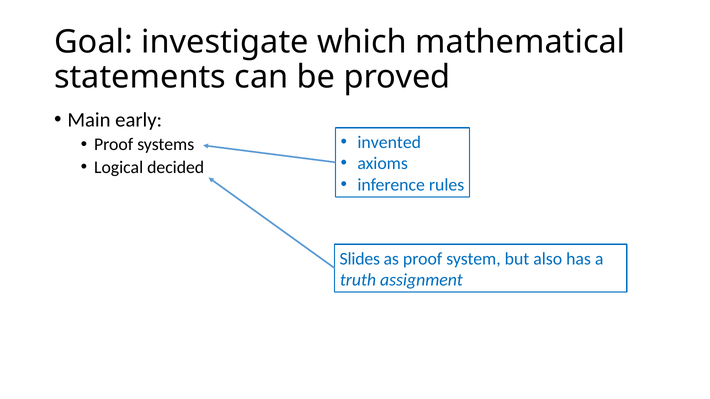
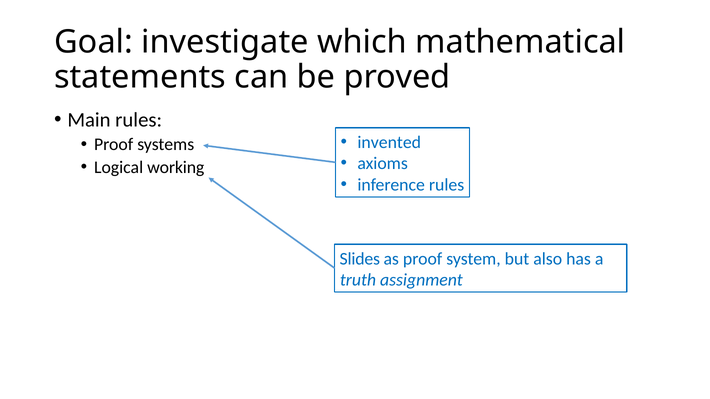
Main early: early -> rules
decided: decided -> working
